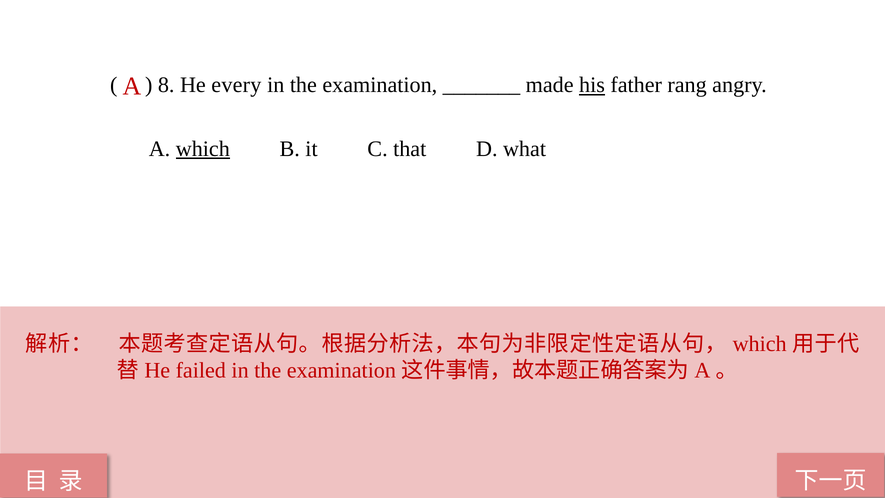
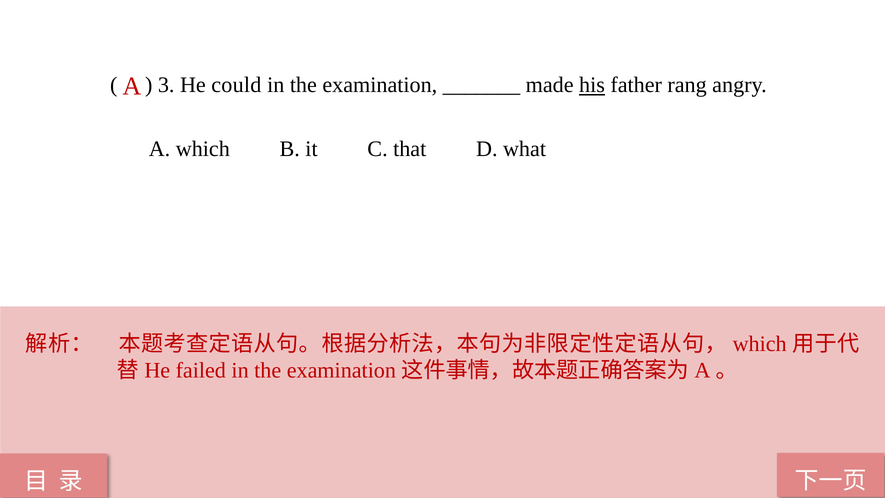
8: 8 -> 3
every: every -> could
which at (203, 149) underline: present -> none
